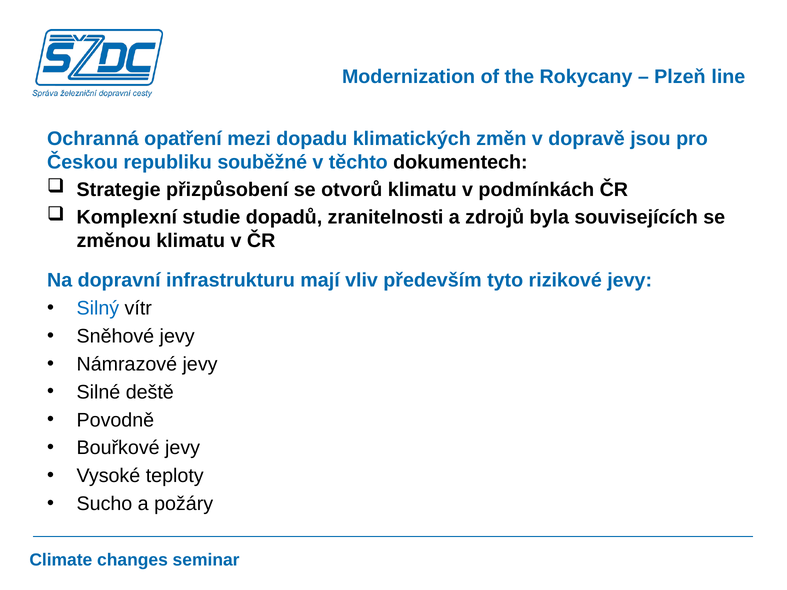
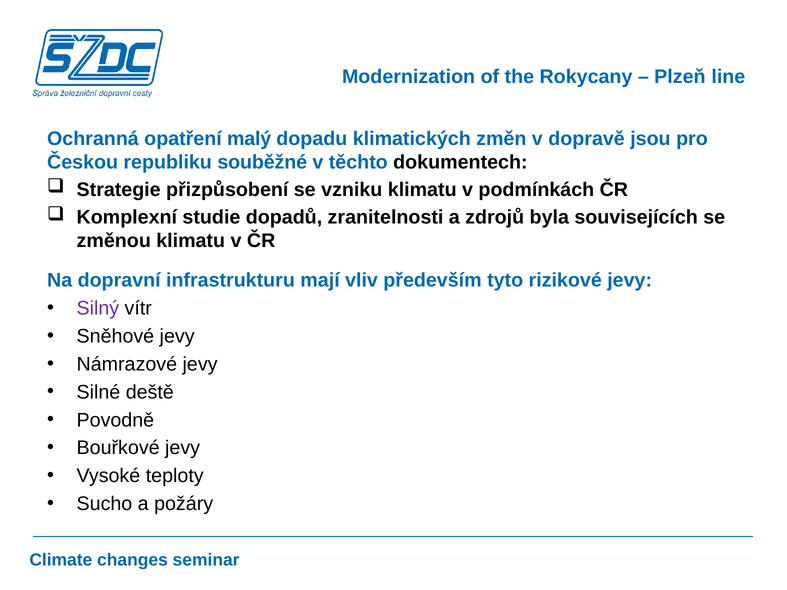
mezi: mezi -> malý
otvorů: otvorů -> vzniku
Silný colour: blue -> purple
